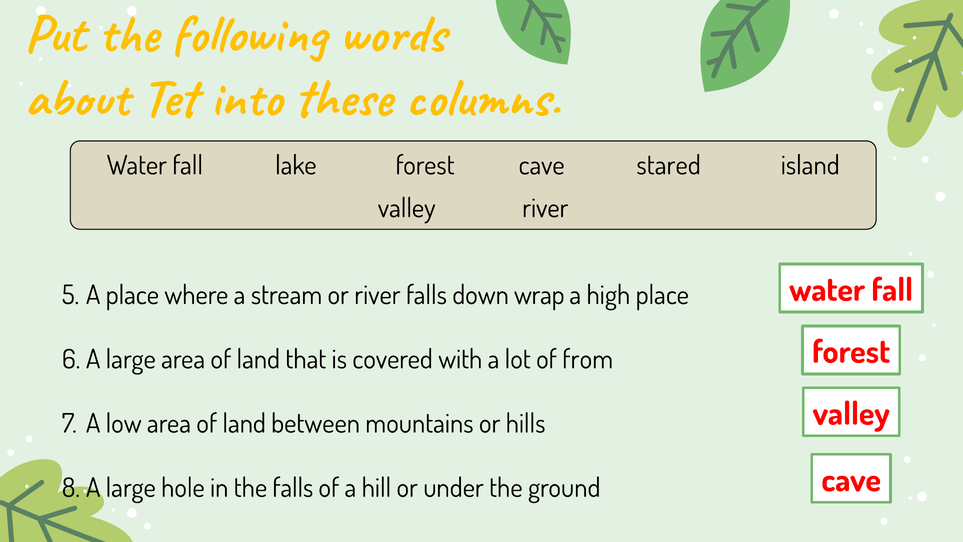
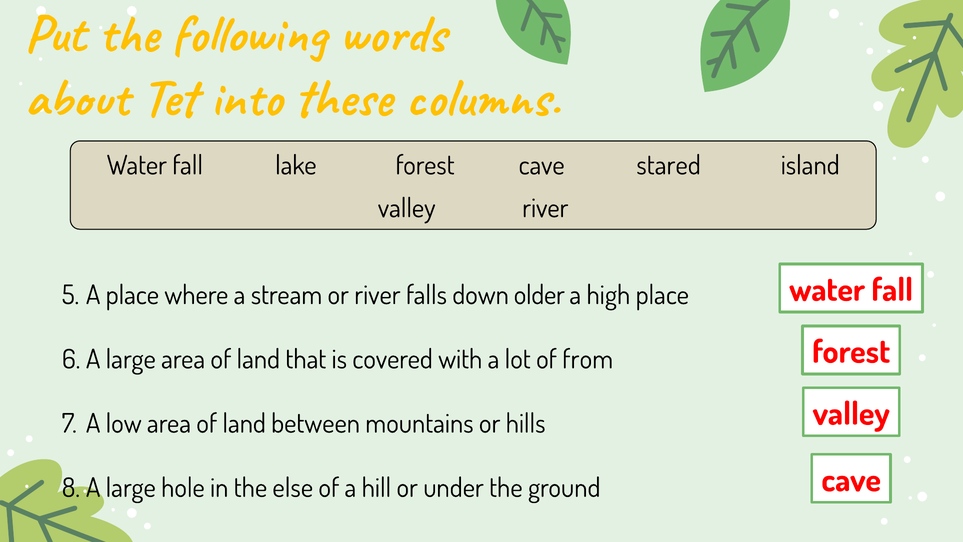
wrap: wrap -> older
the falls: falls -> else
